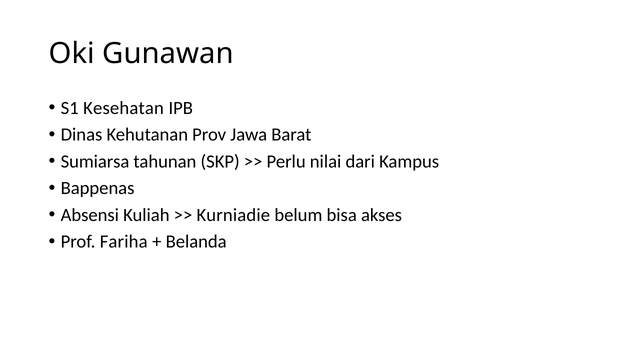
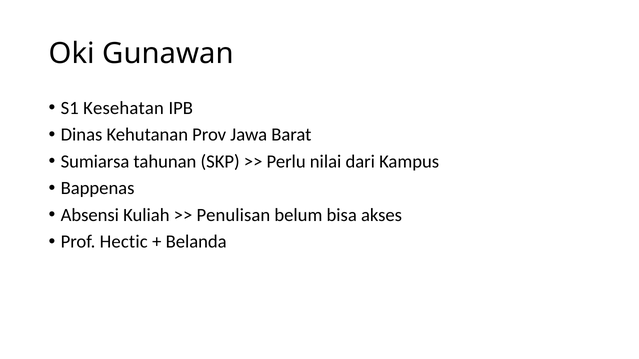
Kurniadie: Kurniadie -> Penulisan
Fariha: Fariha -> Hectic
